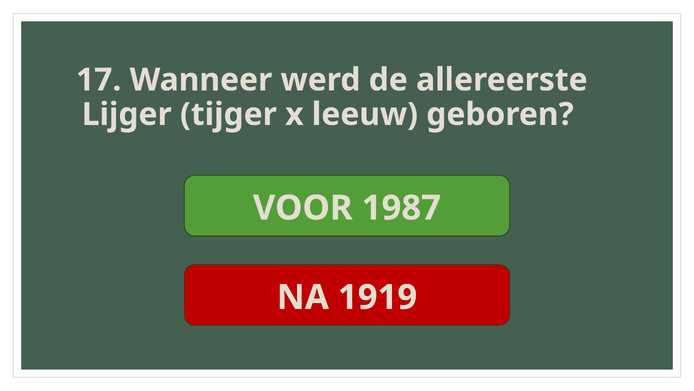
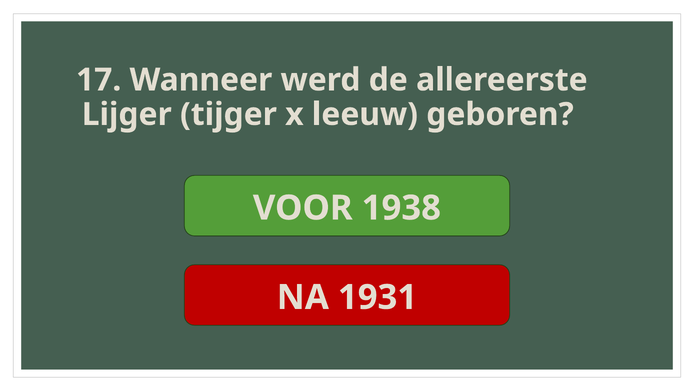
1987: 1987 -> 1938
1919: 1919 -> 1931
